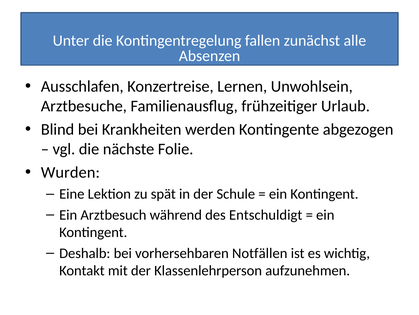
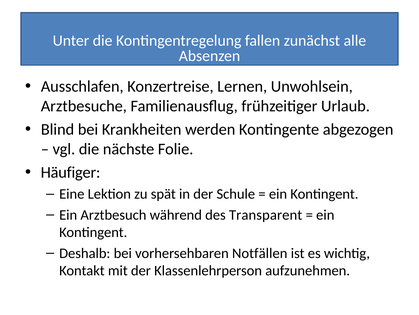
Wurden: Wurden -> Häufiger
Entschuldigt: Entschuldigt -> Transparent
